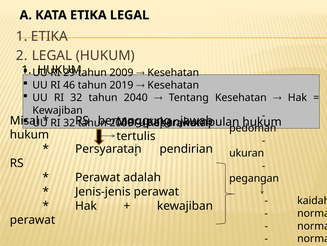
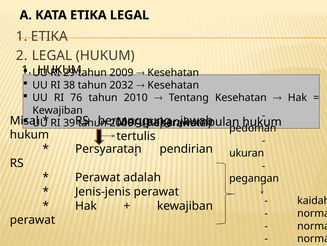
46: 46 -> 38
2019: 2019 -> 2032
32 at (76, 97): 32 -> 76
2040: 2040 -> 2010
32 at (69, 123): 32 -> 39
